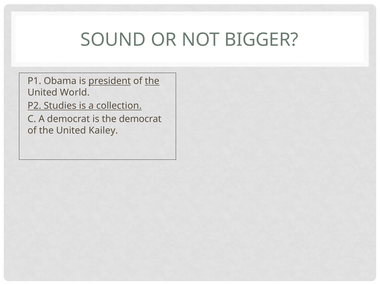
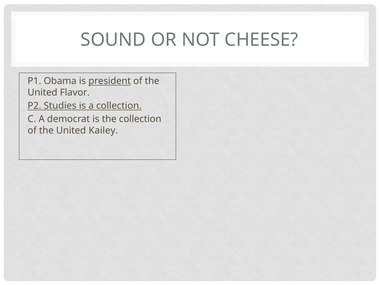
BIGGER: BIGGER -> CHEESE
the at (152, 81) underline: present -> none
World: World -> Flavor
the democrat: democrat -> collection
